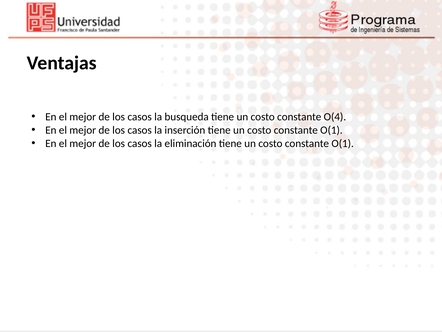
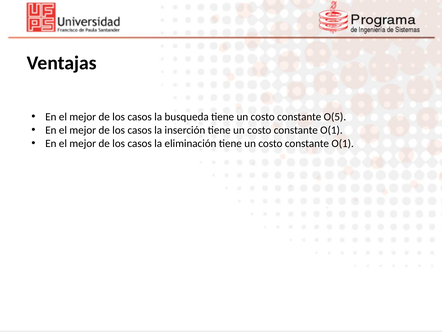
O(4: O(4 -> O(5
